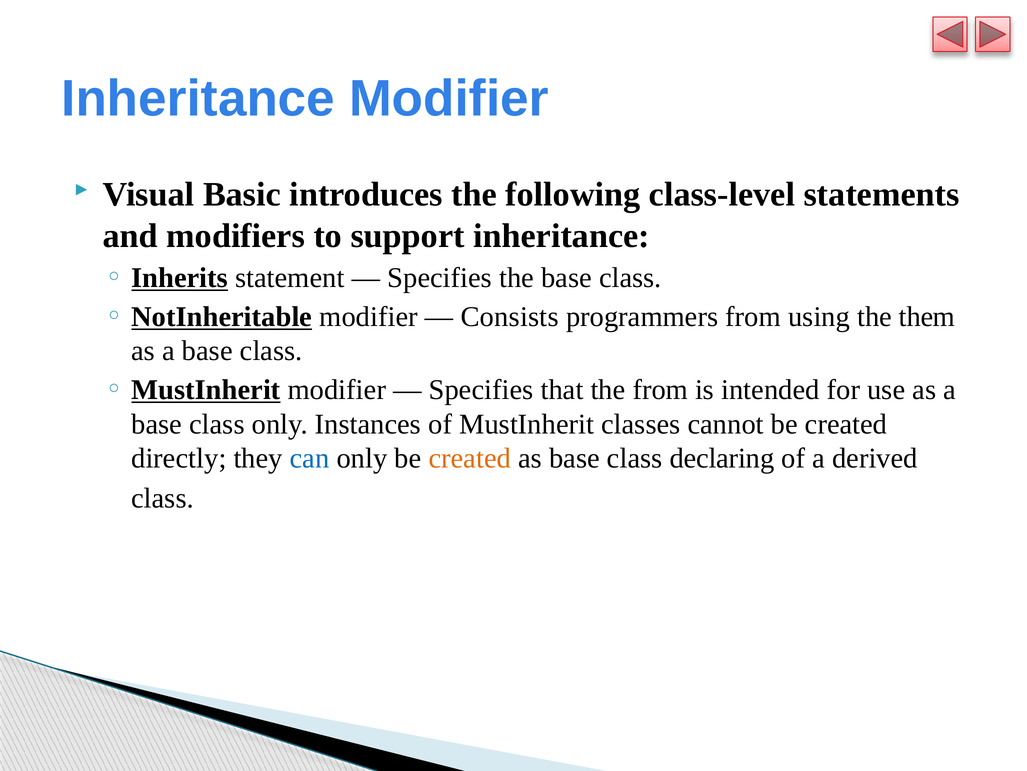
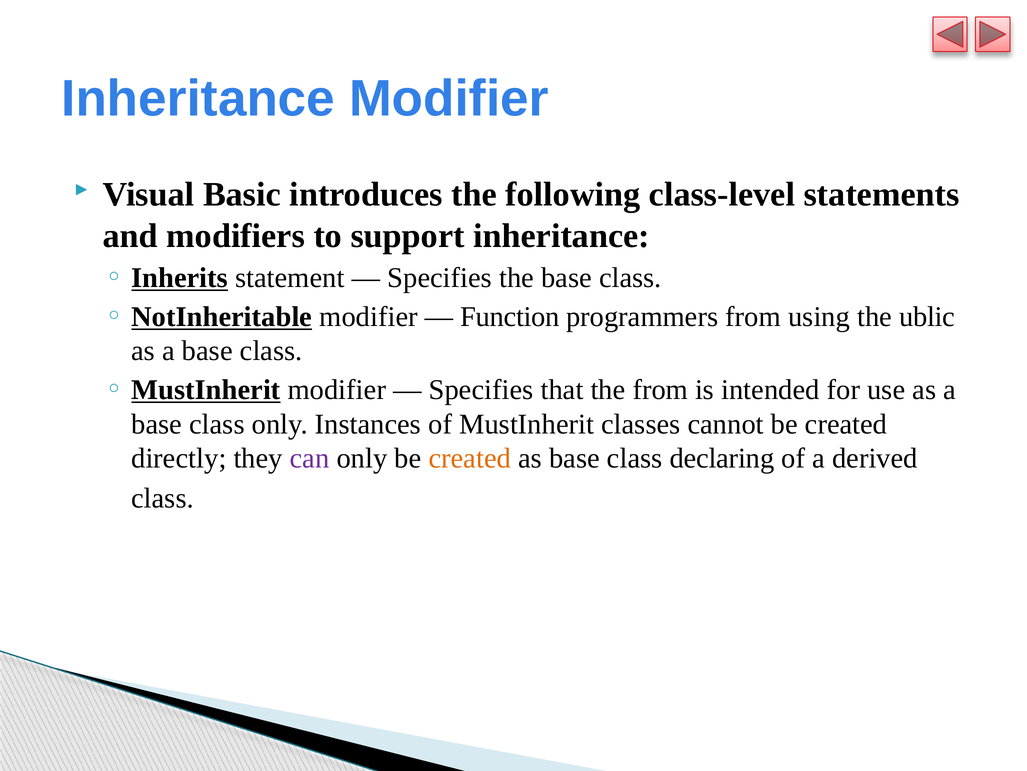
Consists: Consists -> Function
them: them -> ublic
can colour: blue -> purple
